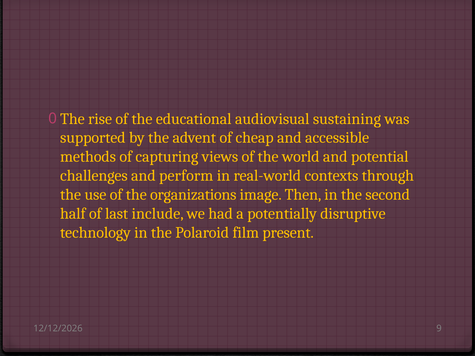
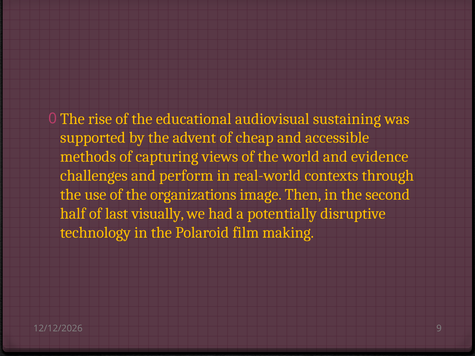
potential: potential -> evidence
include: include -> visually
present: present -> making
